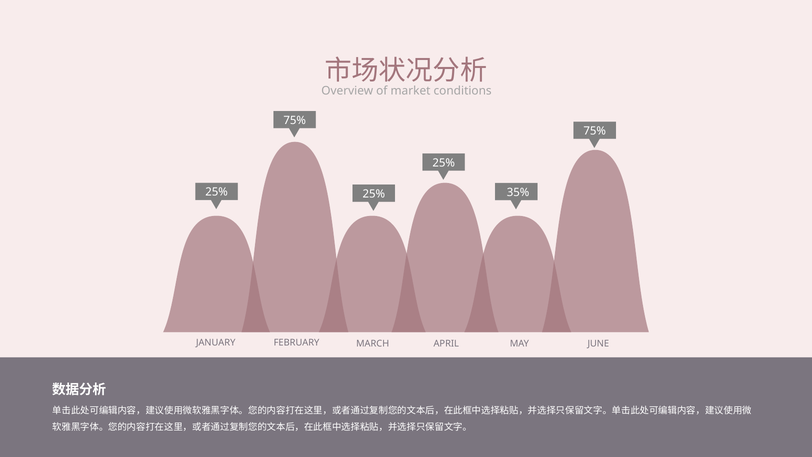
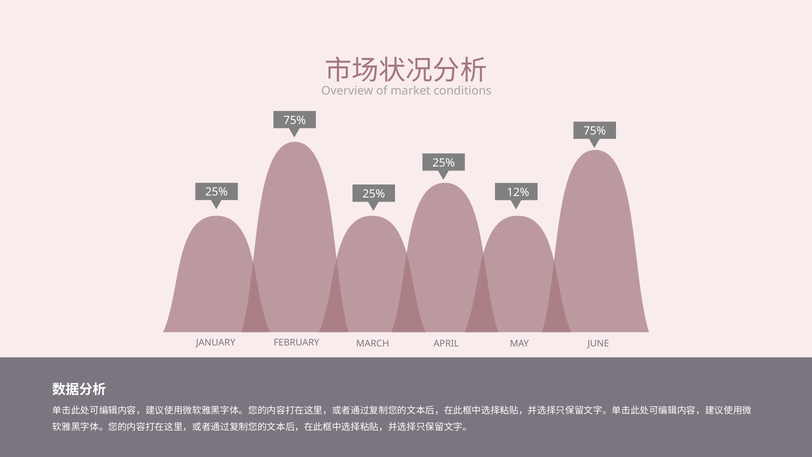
35%: 35% -> 12%
